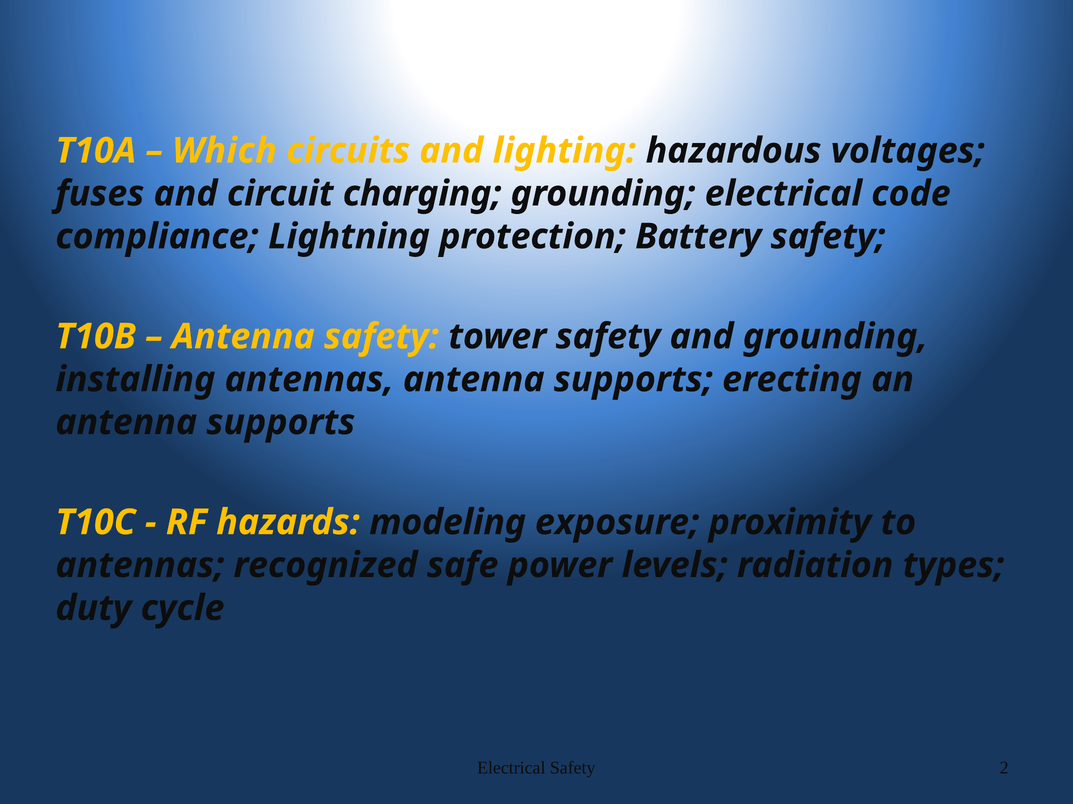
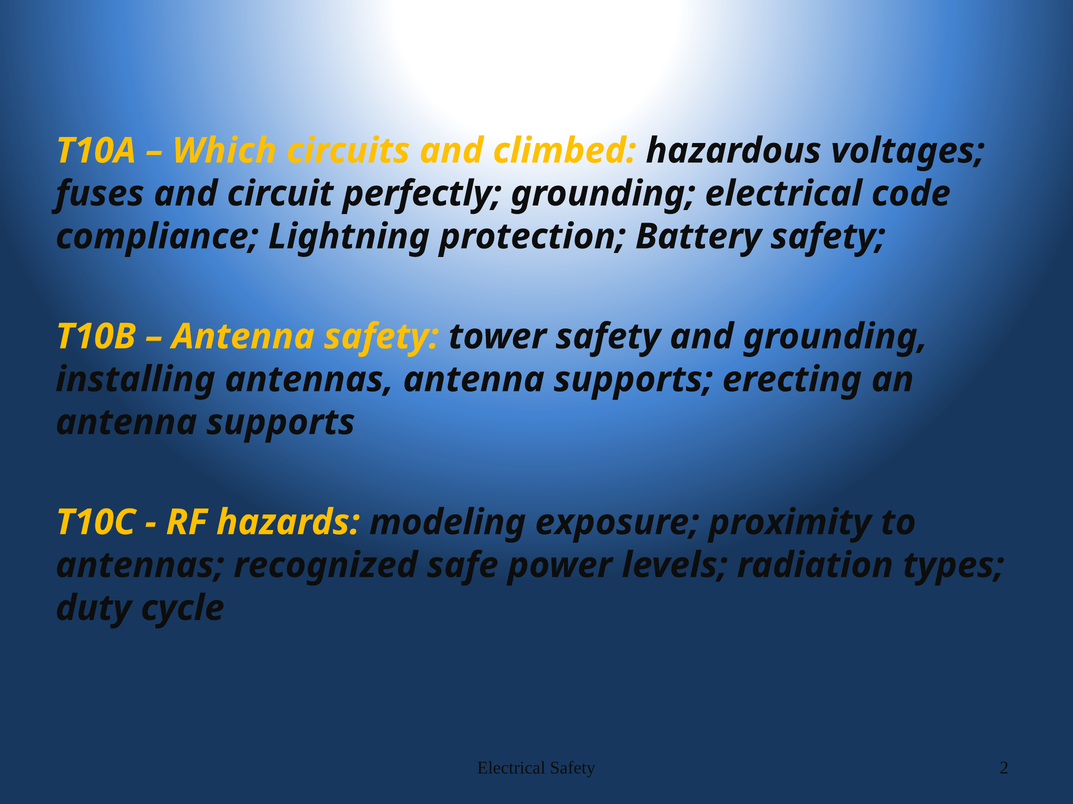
lighting: lighting -> climbed
charging: charging -> perfectly
